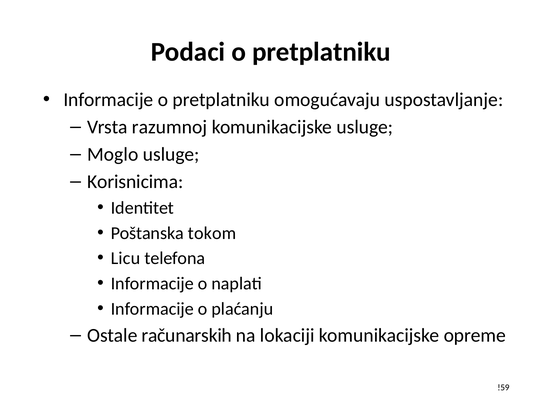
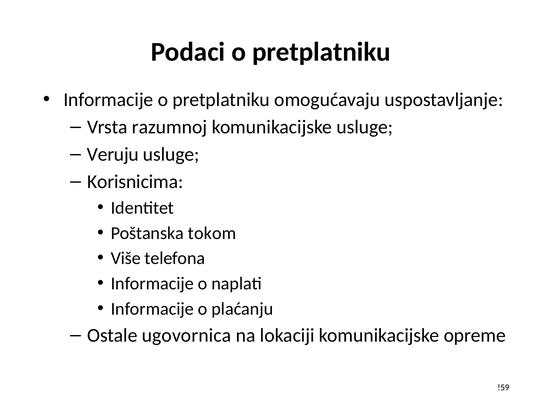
Moglo: Moglo -> Veruju
Licu: Licu -> Više
računarskih: računarskih -> ugovornica
